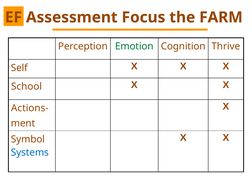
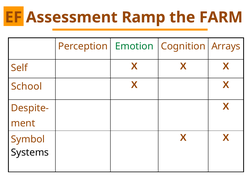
Focus: Focus -> Ramp
Thrive: Thrive -> Arrays
Actions-: Actions- -> Despite-
Systems colour: blue -> black
